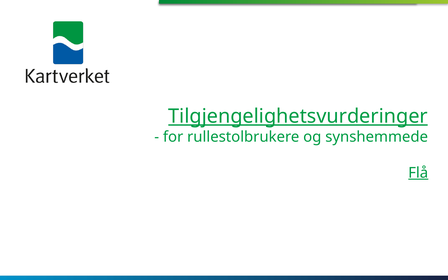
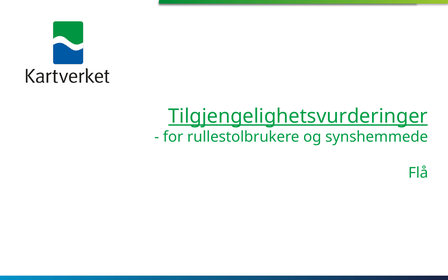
Flå underline: present -> none
